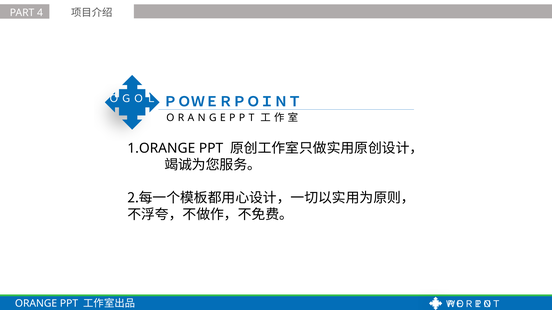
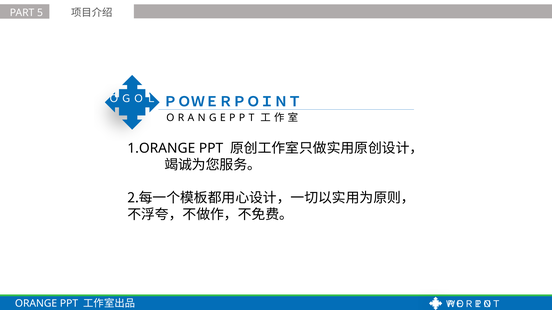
4: 4 -> 5
